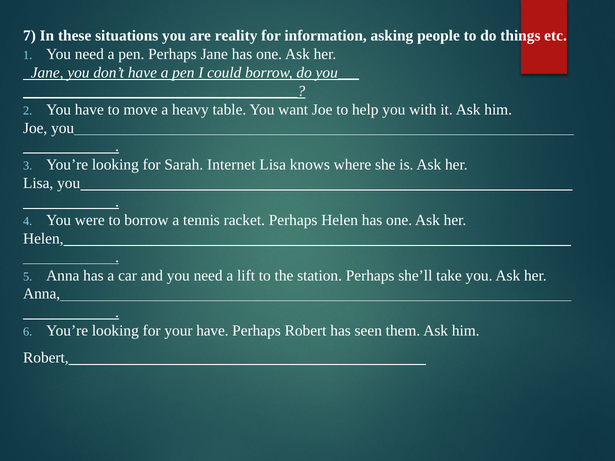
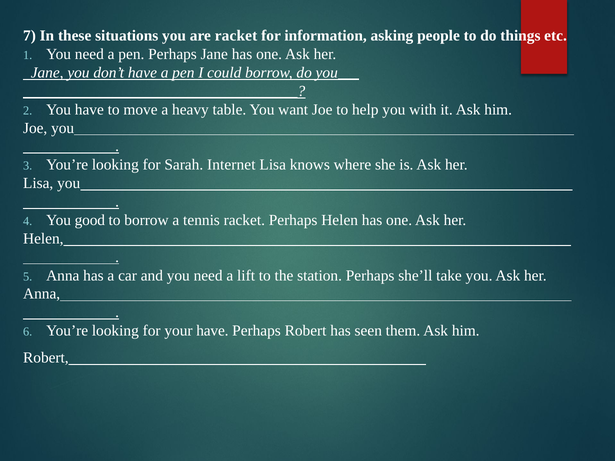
are reality: reality -> racket
were: were -> good
